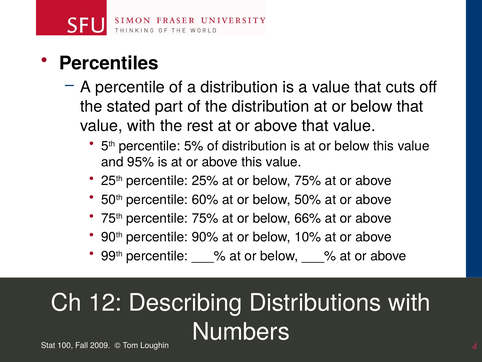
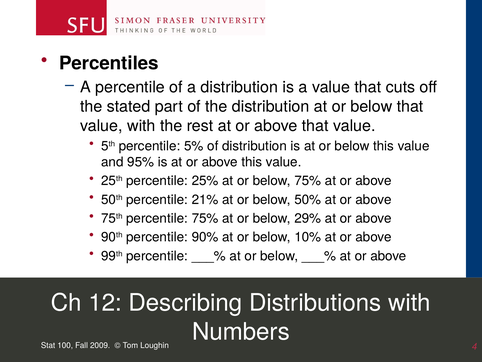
60%: 60% -> 21%
66%: 66% -> 29%
